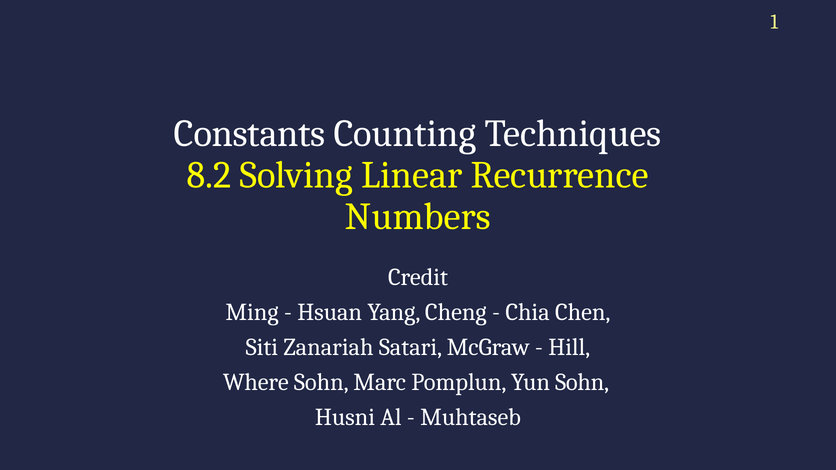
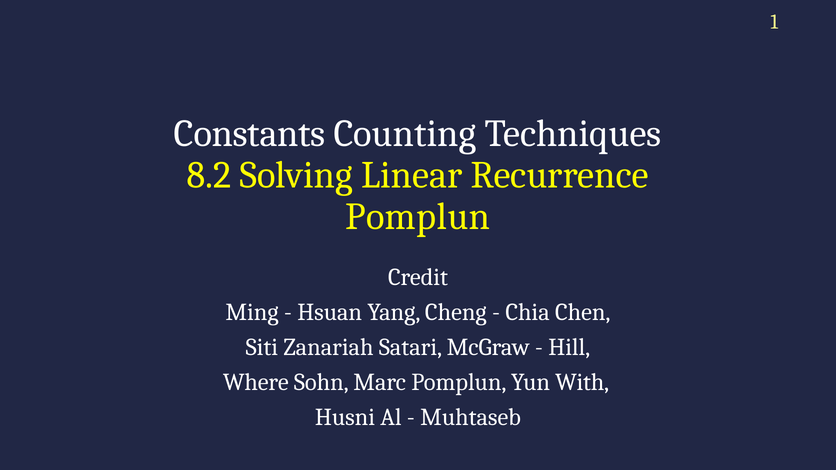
Numbers at (418, 217): Numbers -> Pomplun
Yun Sohn: Sohn -> With
